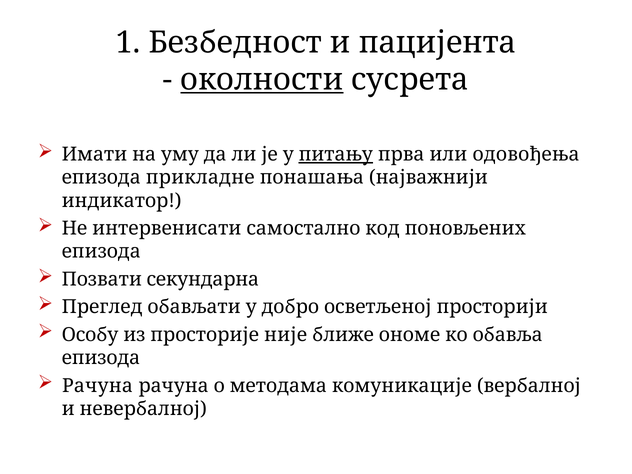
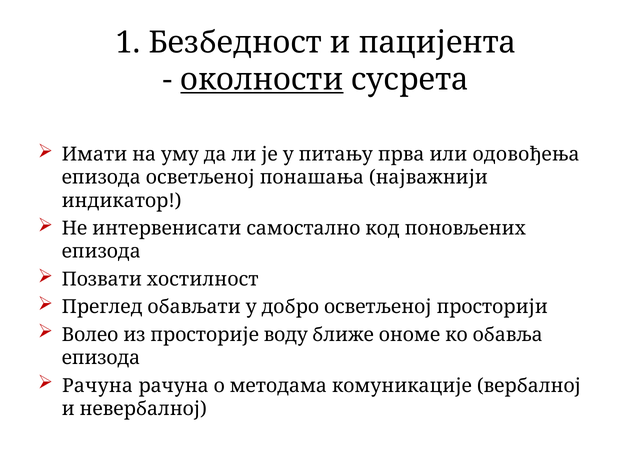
питању underline: present -> none
епизода прикладне: прикладне -> осветљеној
секундарна: секундарна -> хостилност
Особу: Особу -> Волео
није: није -> воду
